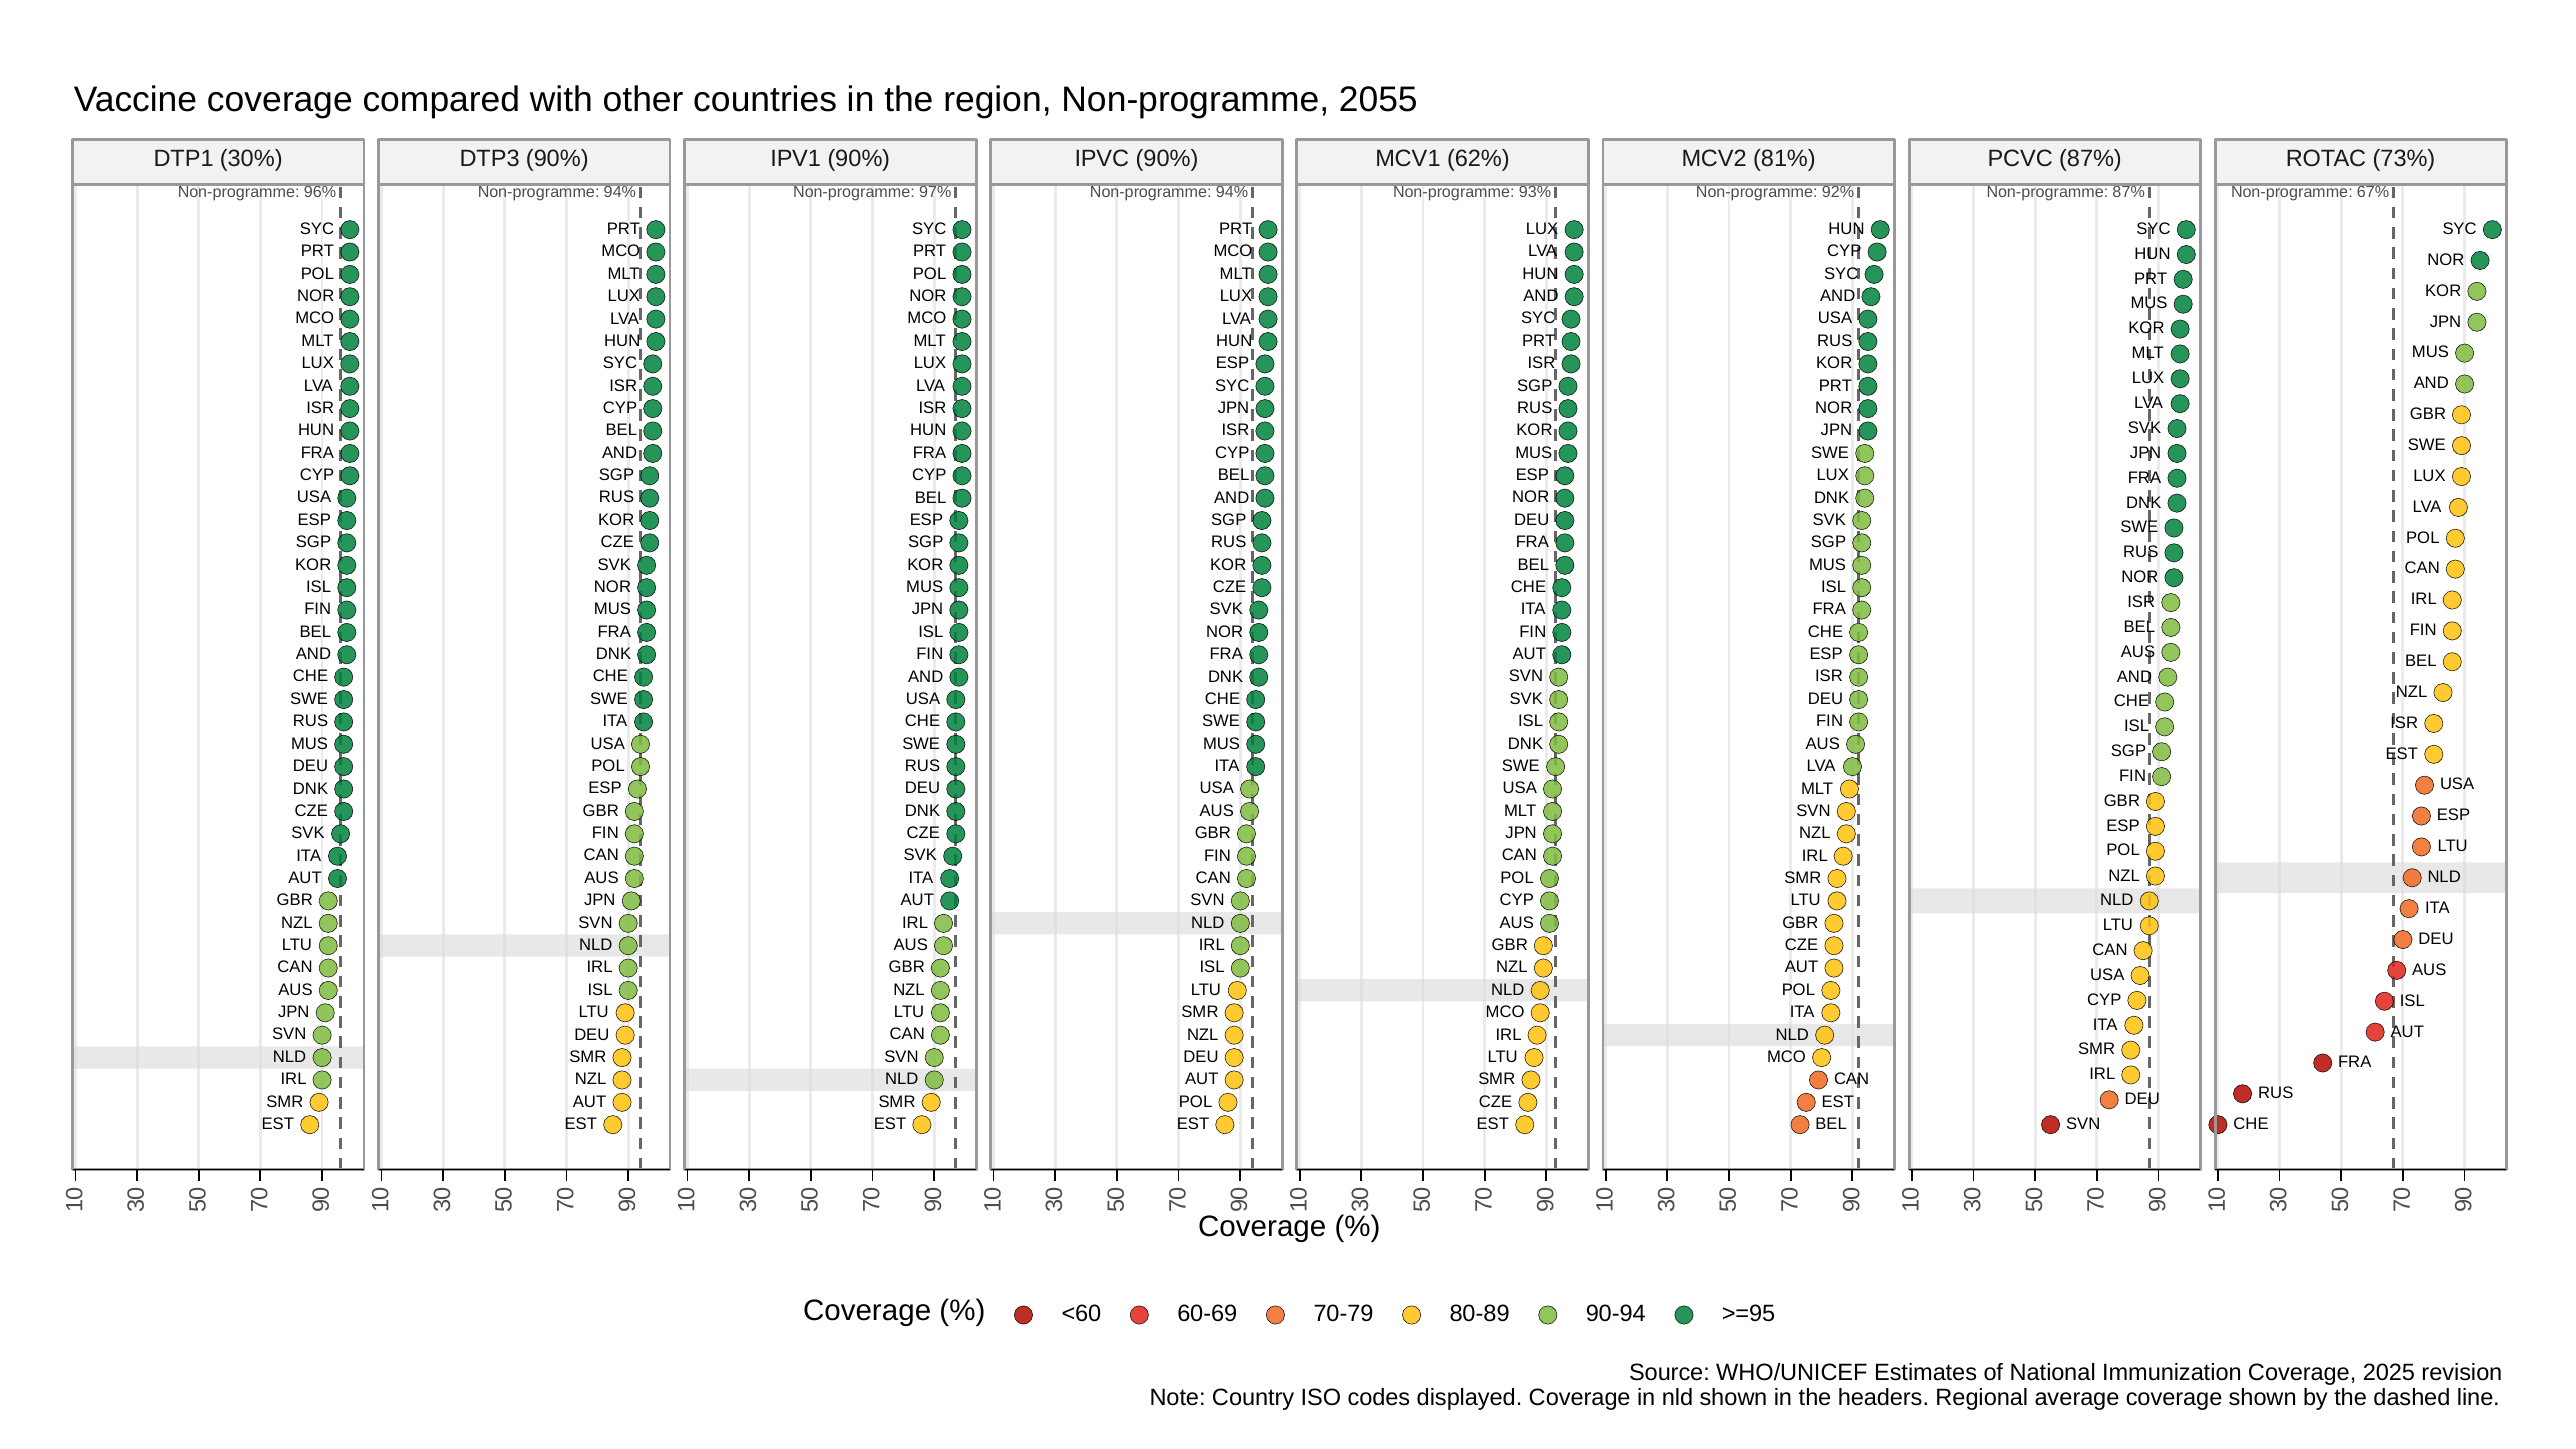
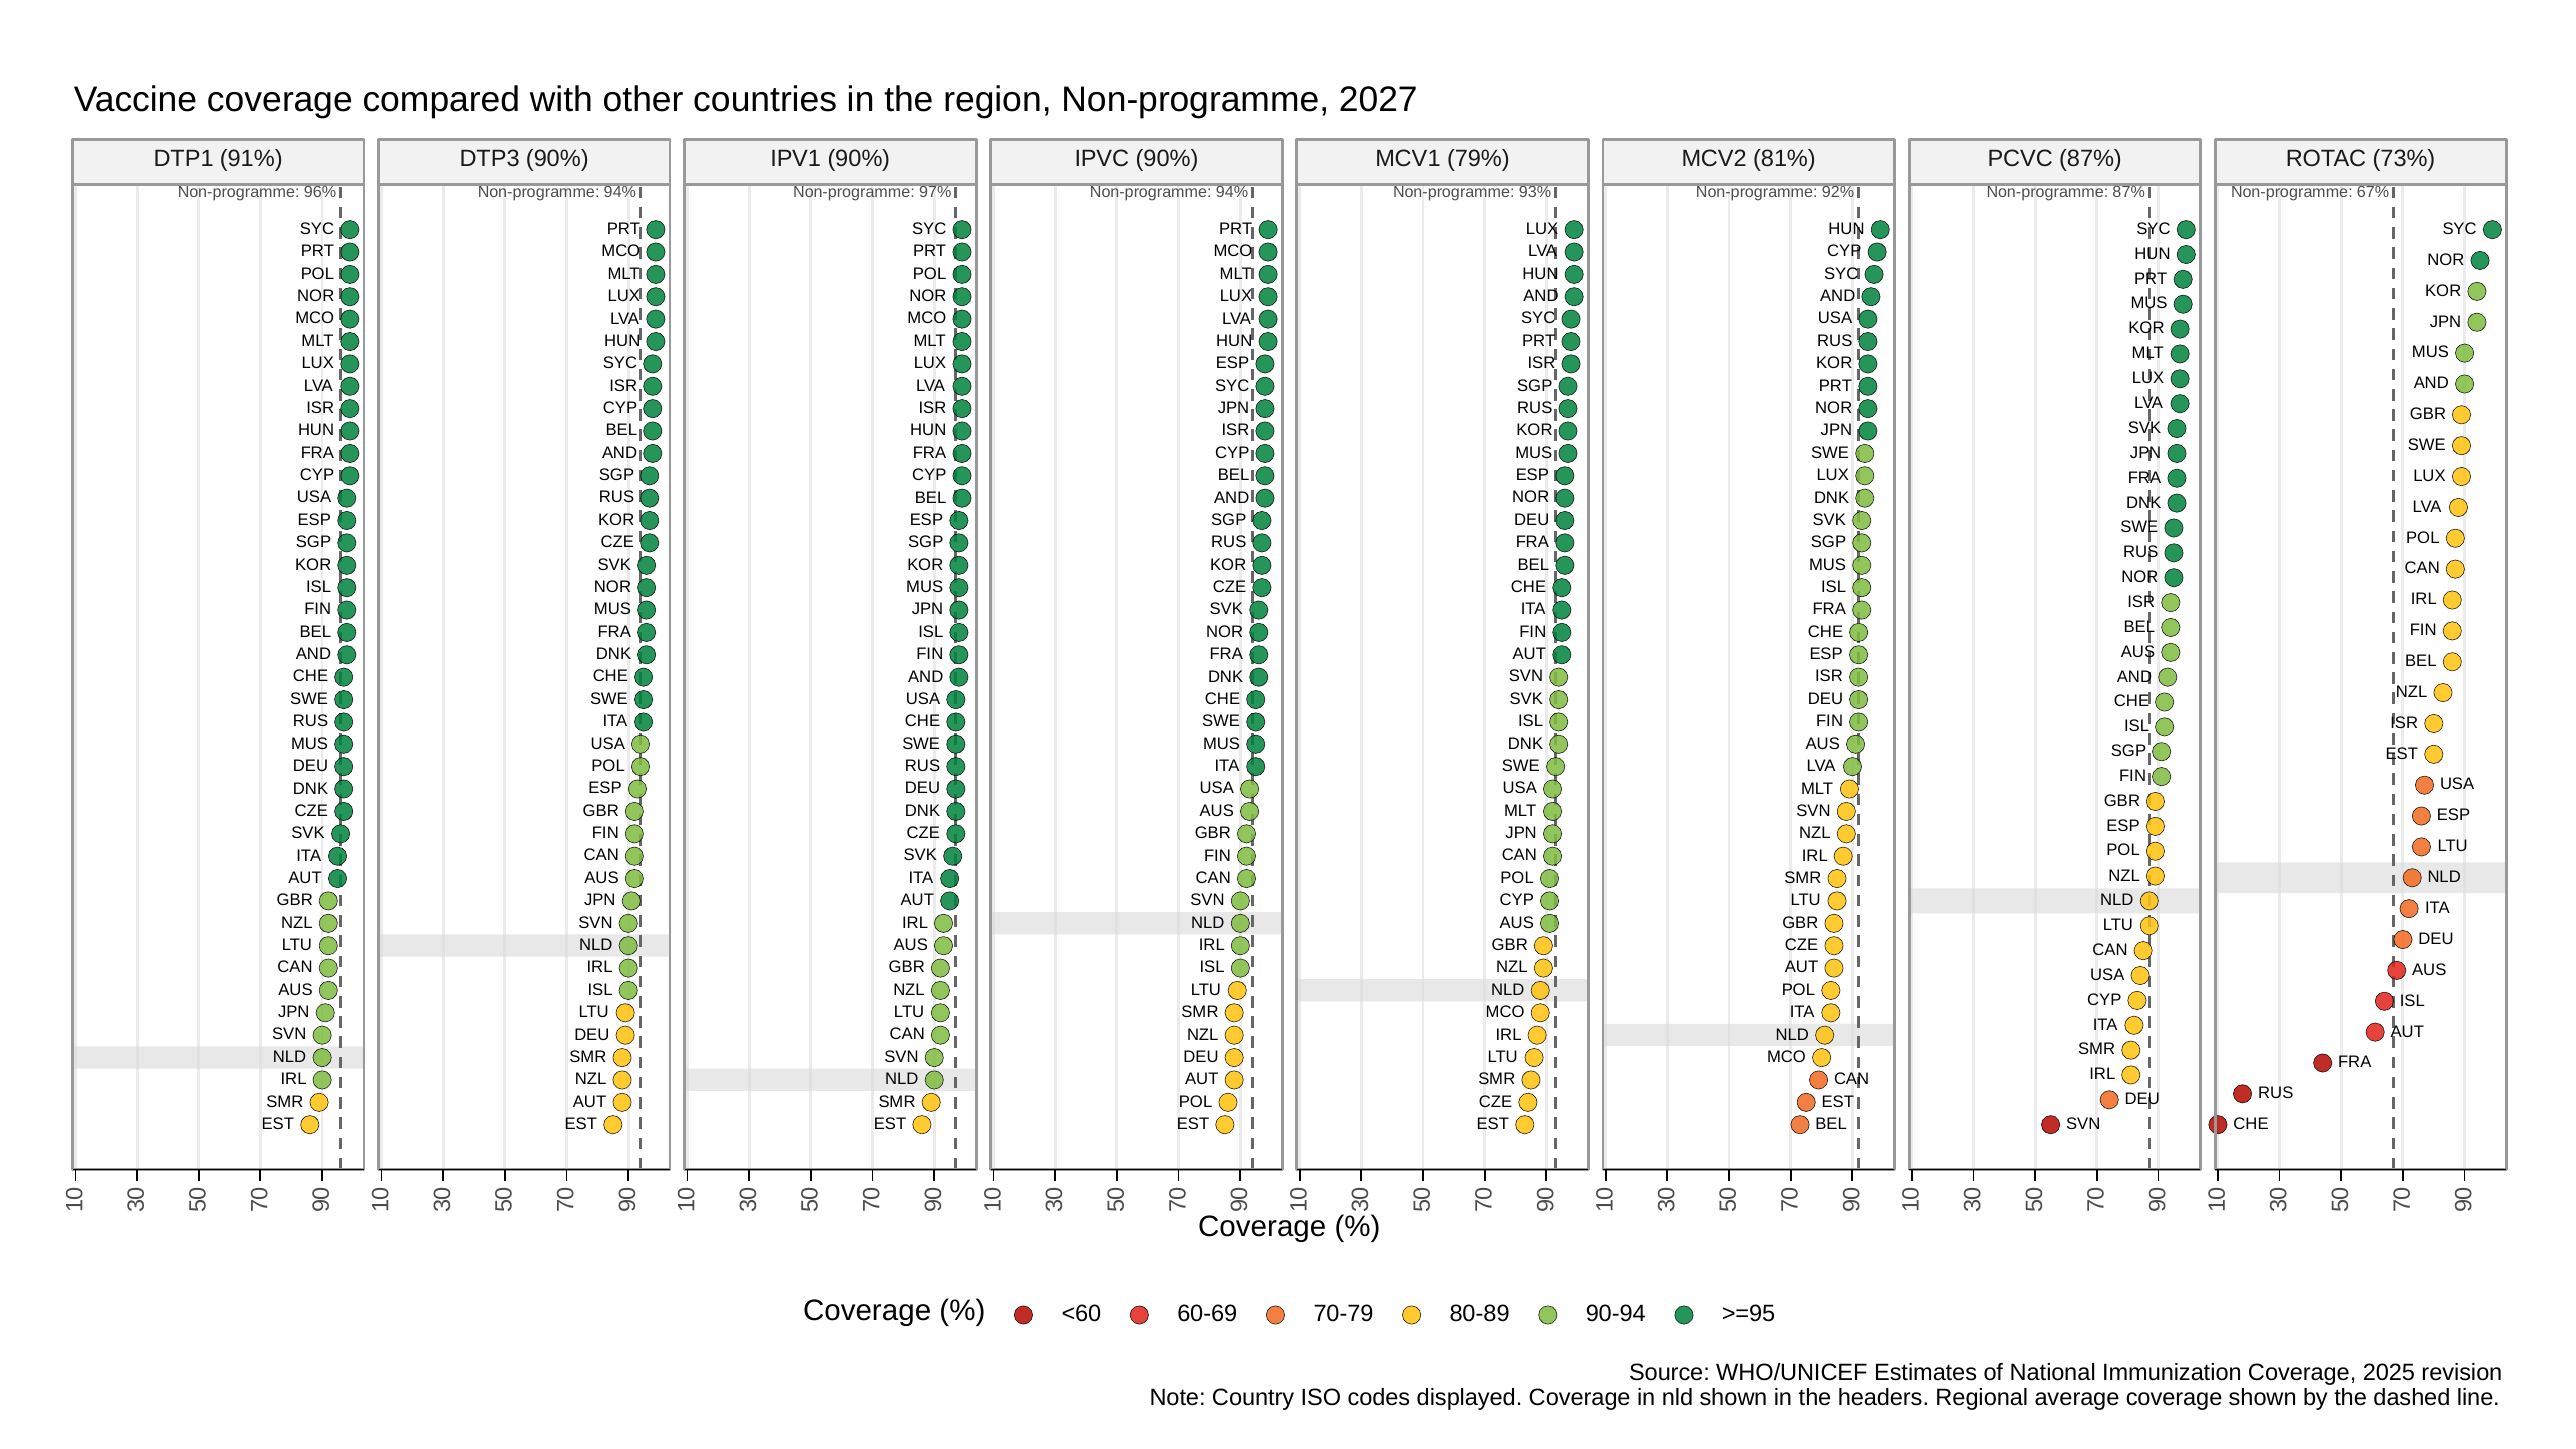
2055: 2055 -> 2027
30%: 30% -> 91%
62%: 62% -> 79%
